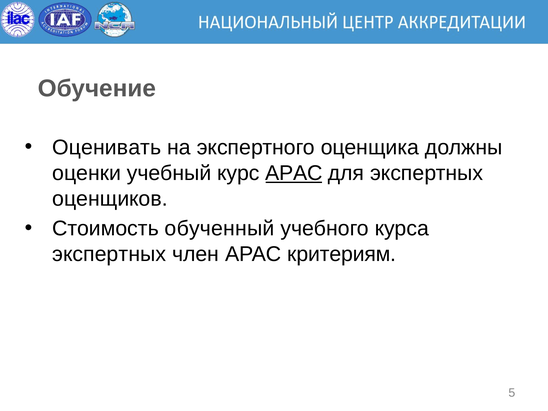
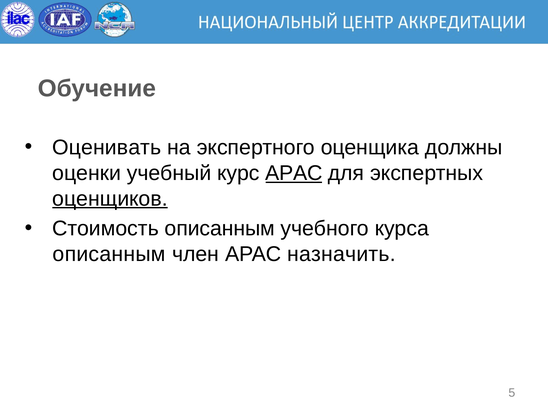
оценщиков underline: none -> present
Стоимость обученный: обученный -> описанным
экспертных at (109, 254): экспертных -> описанным
критериям: критериям -> назначить
